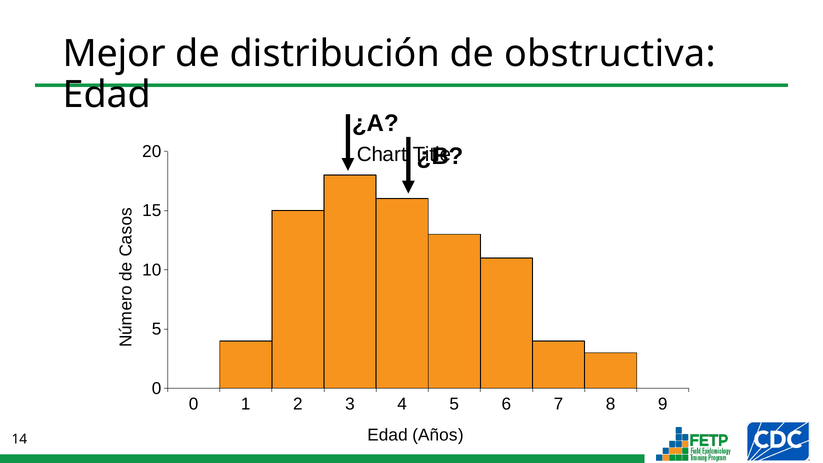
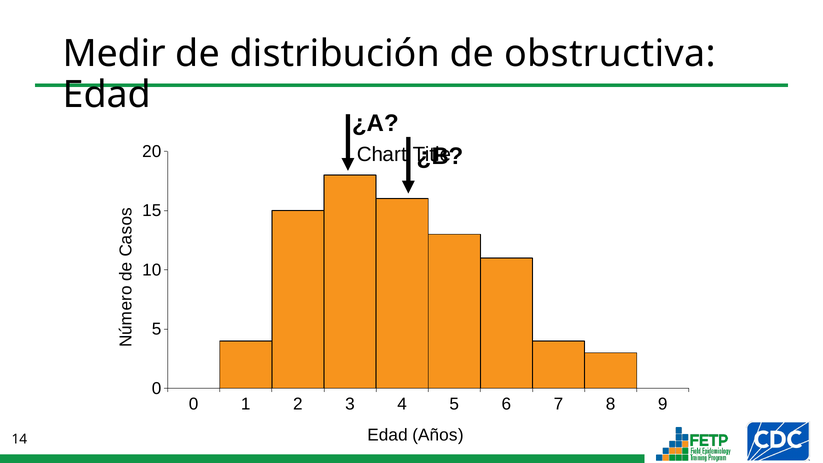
Mejor: Mejor -> Medir
